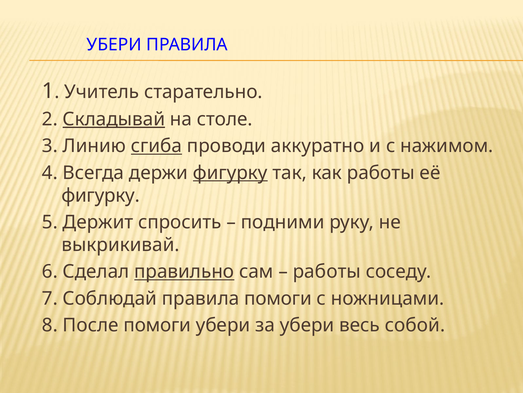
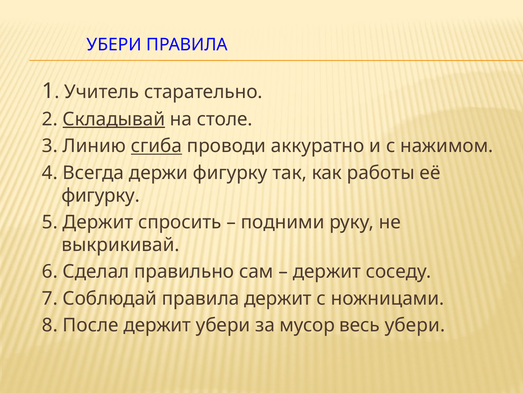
фигурку at (230, 172) underline: present -> none
правильно underline: present -> none
работы at (327, 271): работы -> держит
правила помоги: помоги -> держит
После помоги: помоги -> держит
за убери: убери -> мусор
весь собой: собой -> убери
